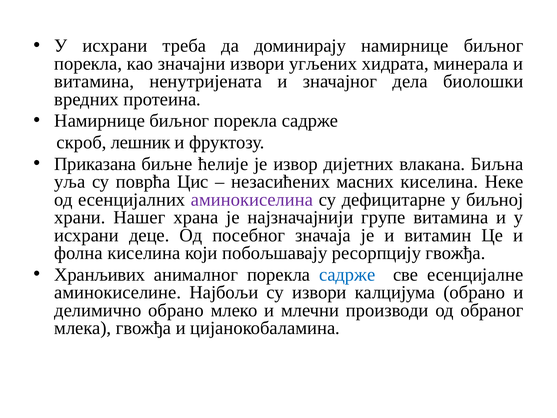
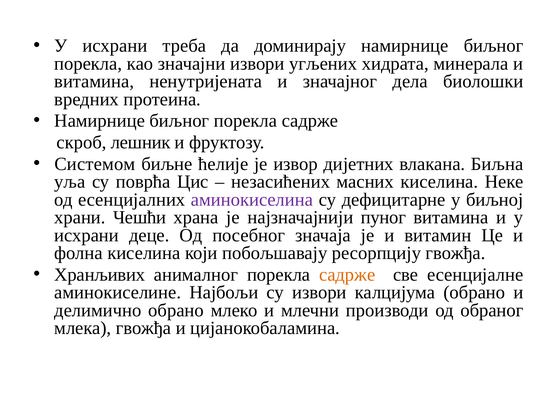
Приказана: Приказана -> Системом
Нашег: Нашег -> Чешћи
групе: групе -> пуног
садрже at (347, 274) colour: blue -> orange
